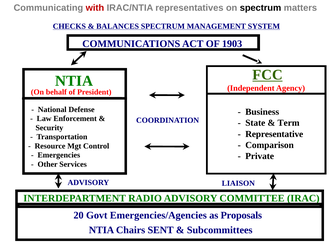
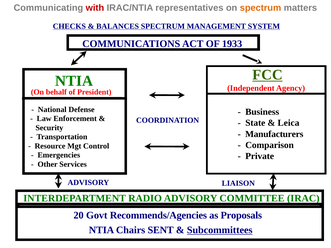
spectrum at (261, 8) colour: black -> orange
1903: 1903 -> 1933
Term: Term -> Leica
Representative: Representative -> Manufacturers
Emergencies/Agencies: Emergencies/Agencies -> Recommends/Agencies
Subcommittees underline: none -> present
